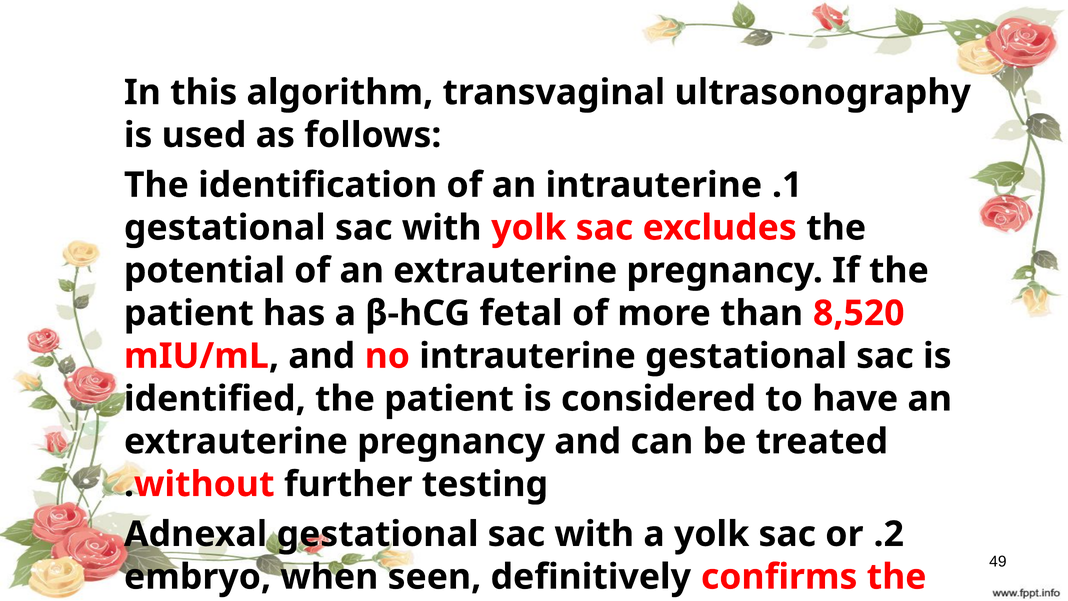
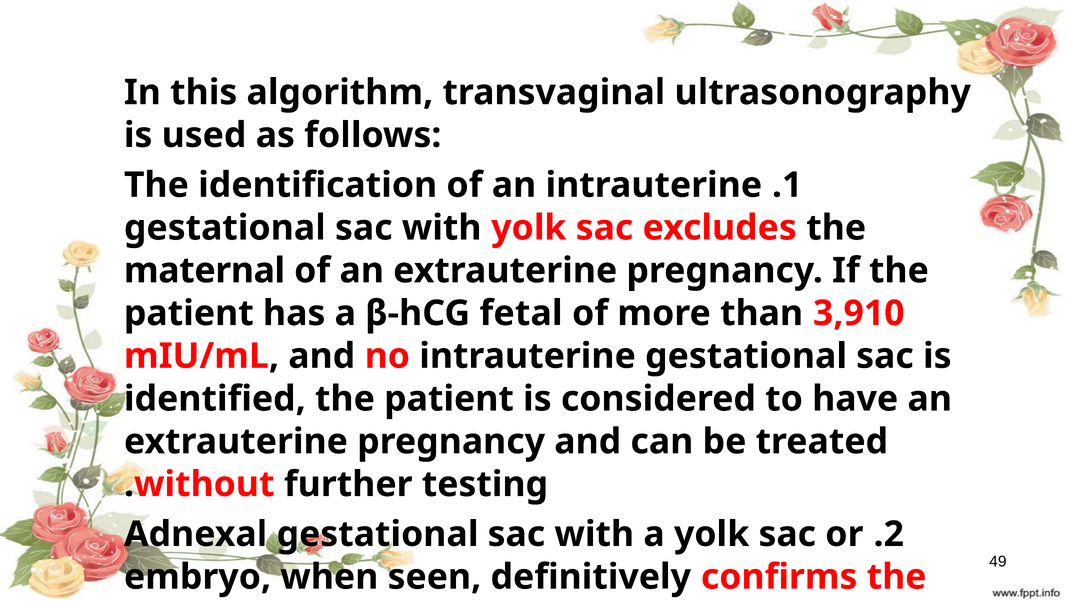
potential: potential -> maternal
8,520: 8,520 -> 3,910
